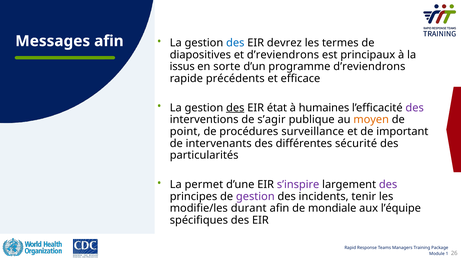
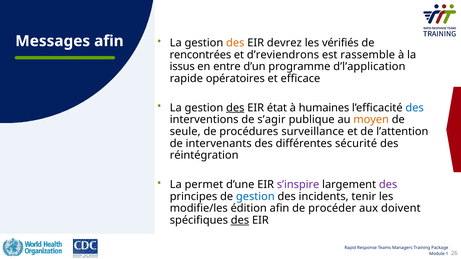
des at (235, 43) colour: blue -> orange
termes: termes -> vérifiés
diapositives: diapositives -> rencontrées
principaux: principaux -> rassemble
sorte: sorte -> entre
programme d’reviendrons: d’reviendrons -> d’lʼapplication
précédents: précédents -> opératoires
des at (415, 108) colour: purple -> blue
point: point -> seule
important: important -> lʼattention
particularités: particularités -> réintégration
gestion at (255, 197) colour: purple -> blue
durant: durant -> édition
mondiale: mondiale -> procéder
lʼéquipe: lʼéquipe -> doivent
des at (240, 221) underline: none -> present
